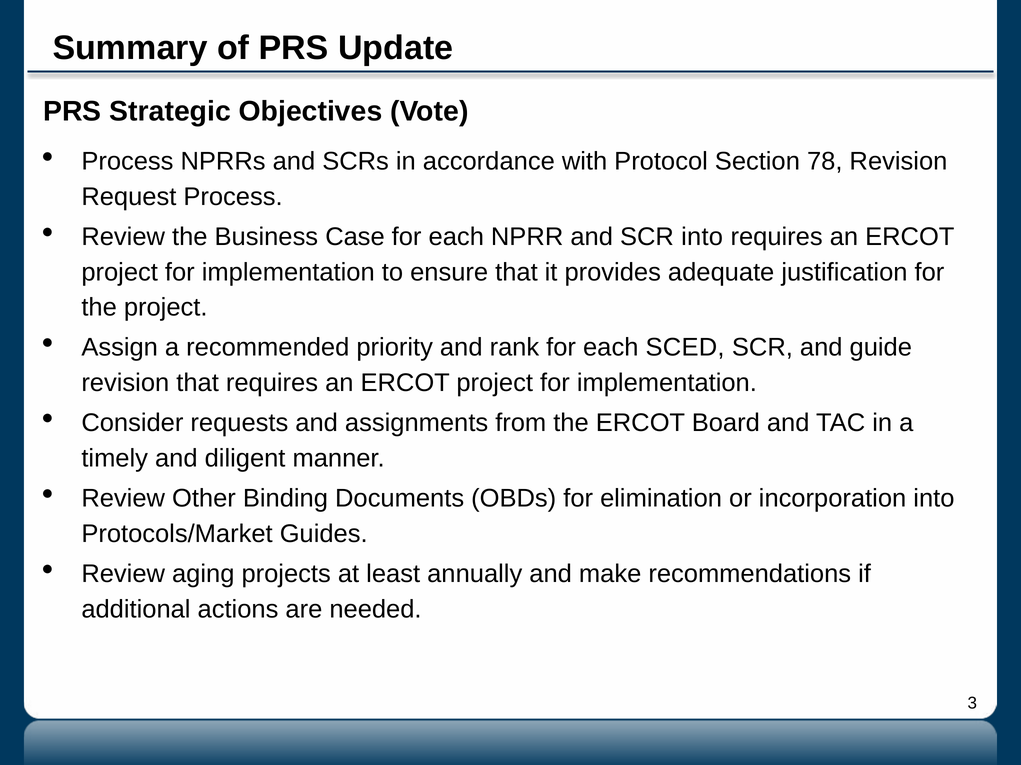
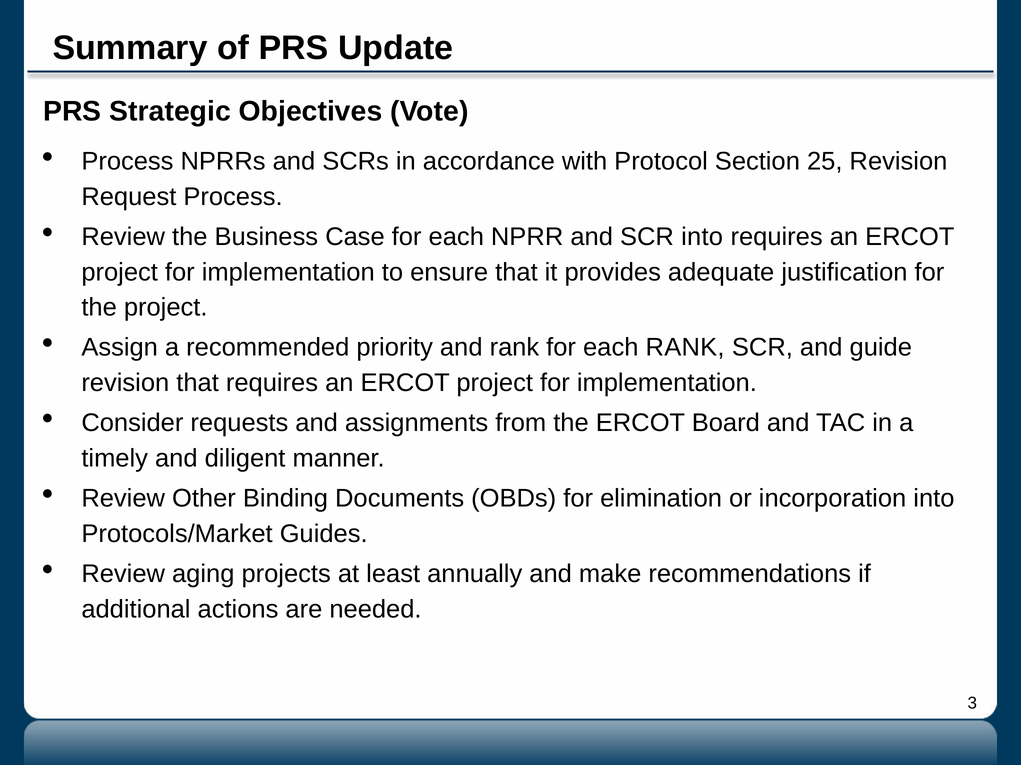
78: 78 -> 25
each SCED: SCED -> RANK
